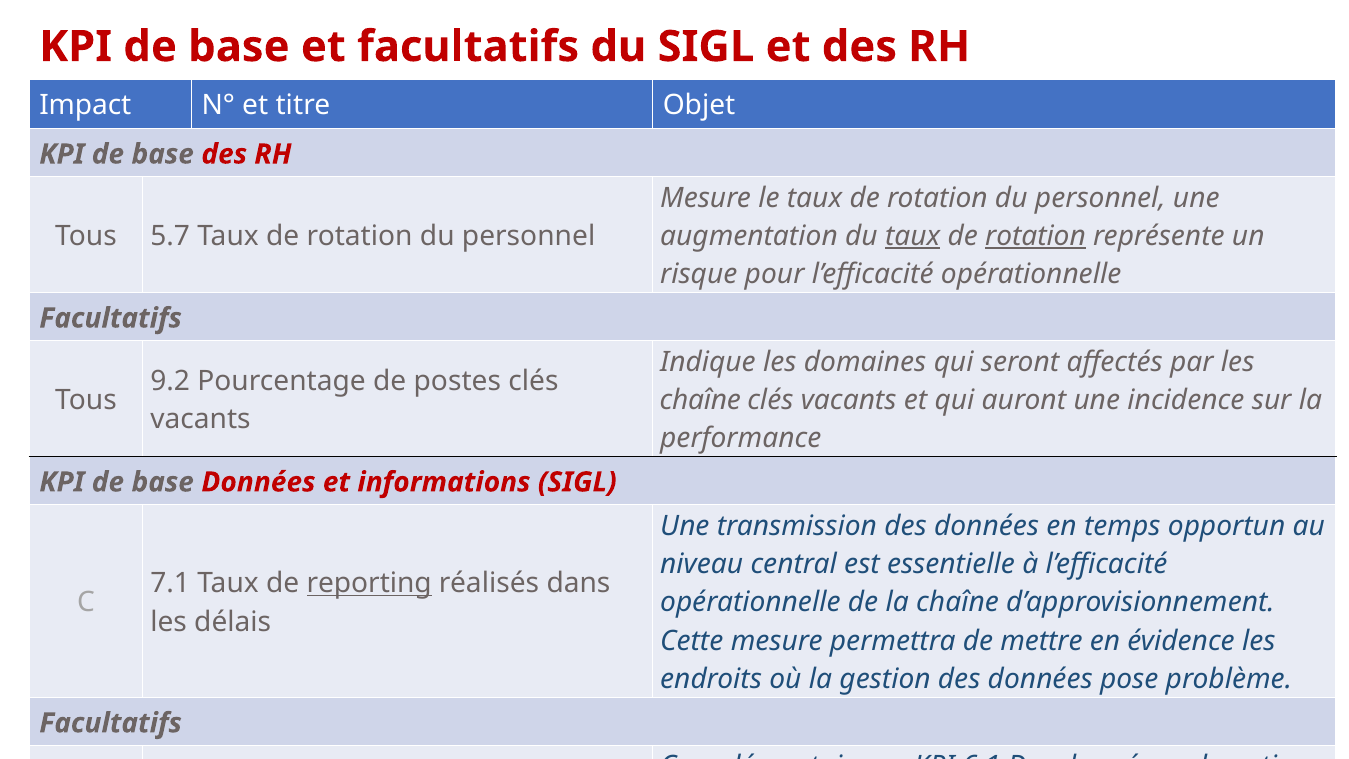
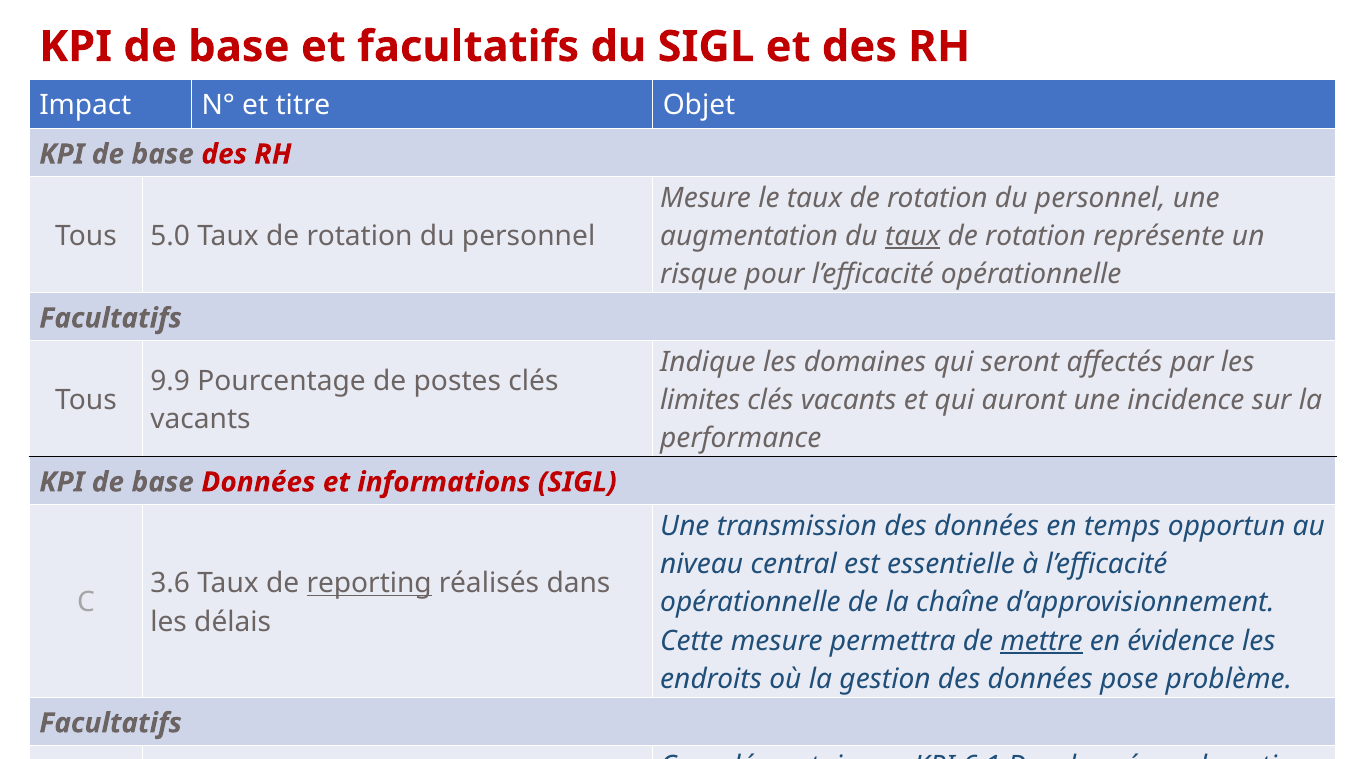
5.7: 5.7 -> 5.0
rotation at (1036, 236) underline: present -> none
9.2: 9.2 -> 9.9
chaîne at (700, 400): chaîne -> limites
7.1: 7.1 -> 3.6
mettre underline: none -> present
